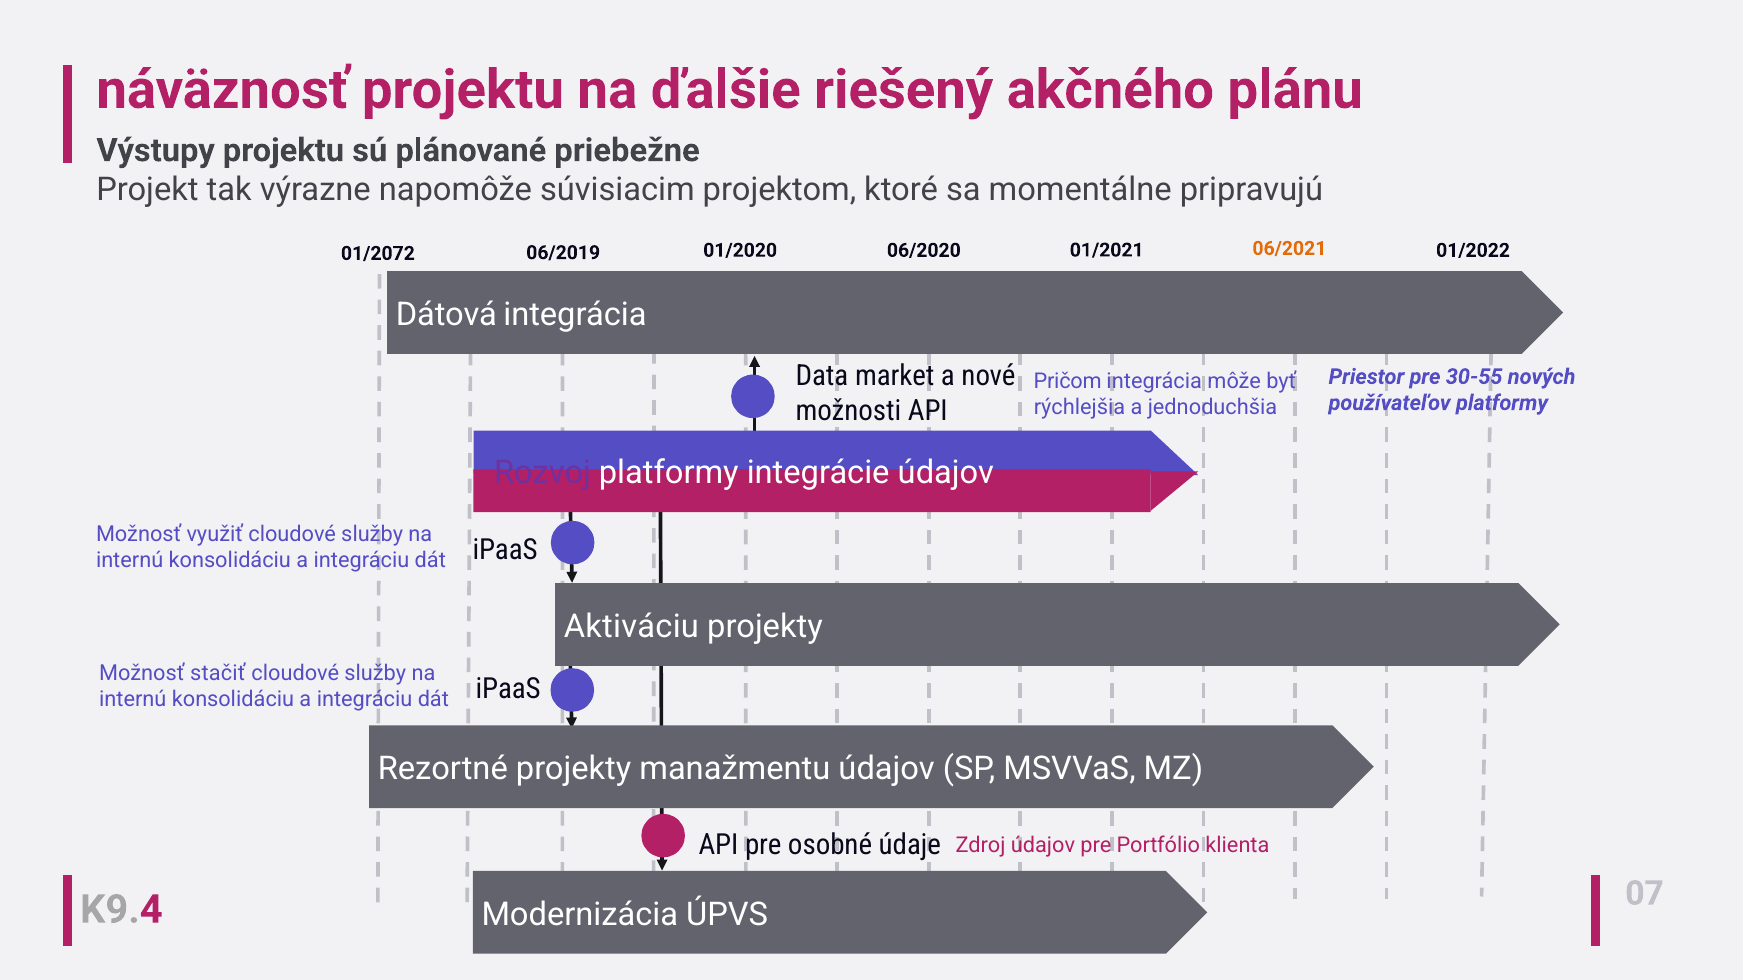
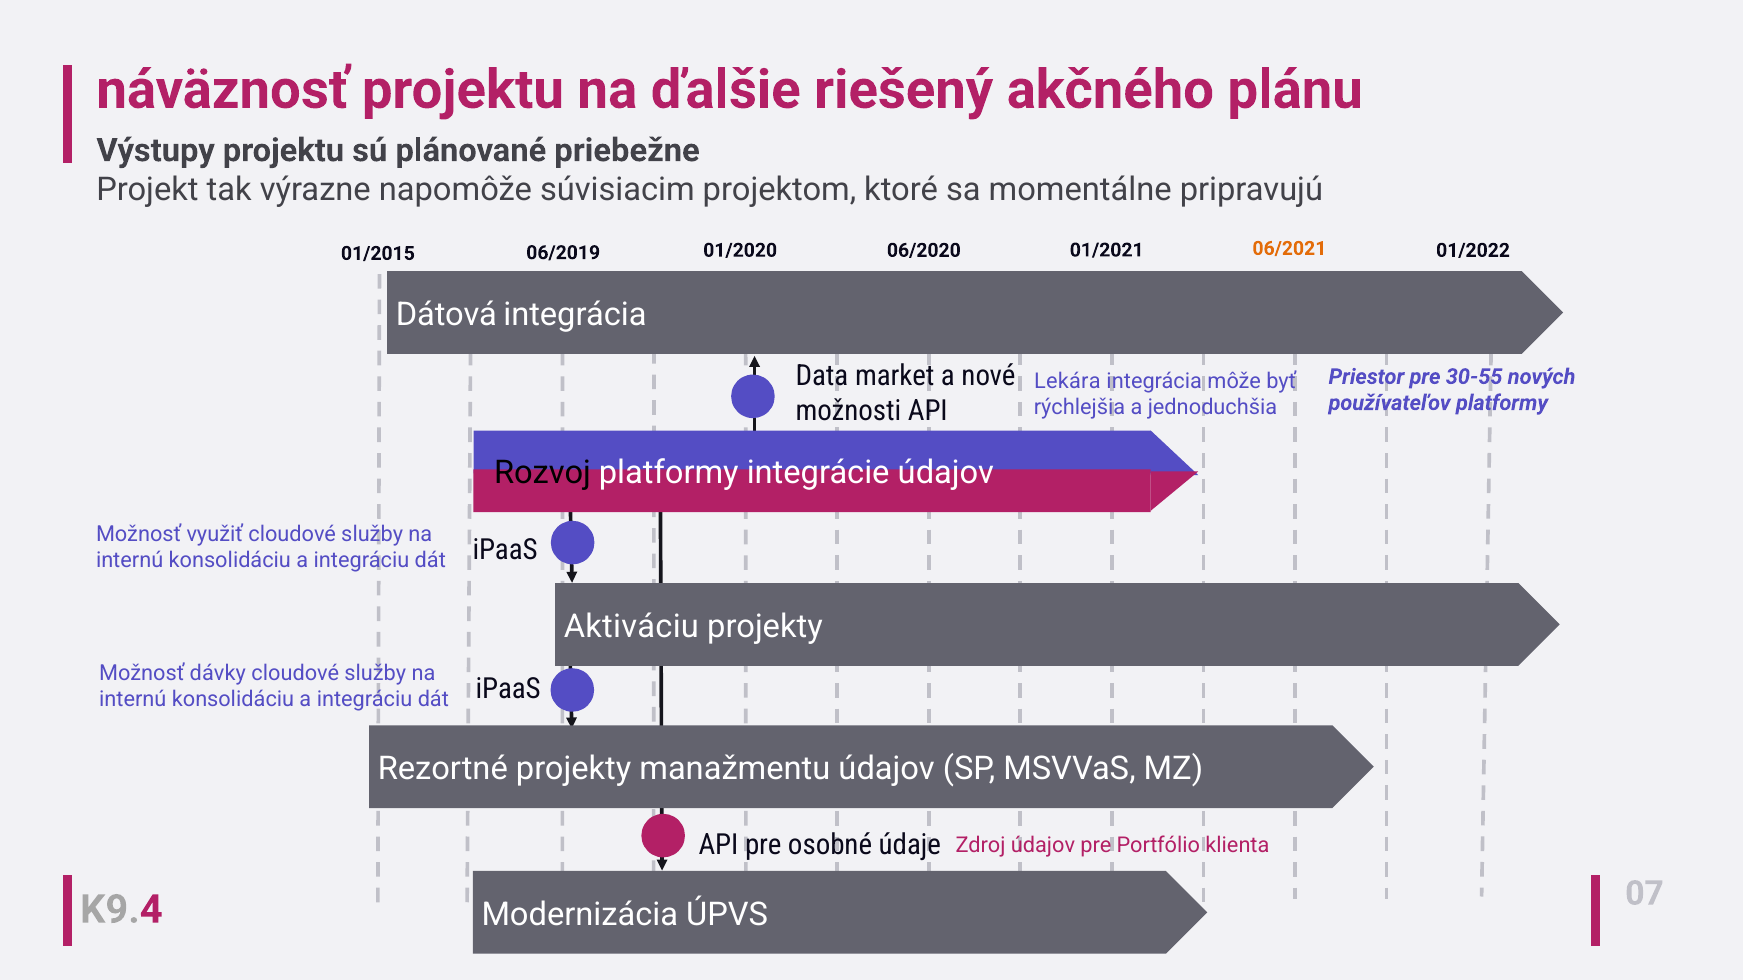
01/2072: 01/2072 -> 01/2015
Pričom: Pričom -> Lekára
Rozvoj colour: purple -> black
stačiť: stačiť -> dávky
